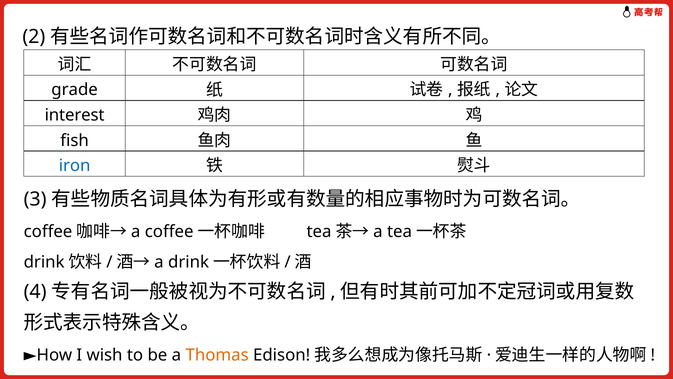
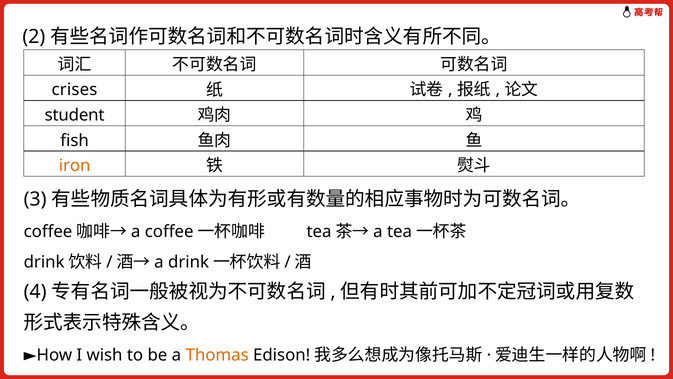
grade: grade -> crises
interest: interest -> student
iron colour: blue -> orange
